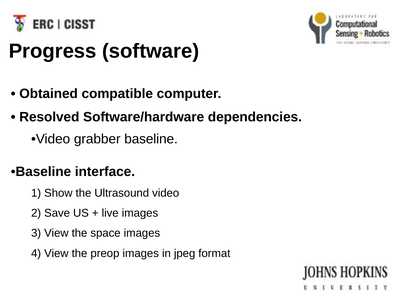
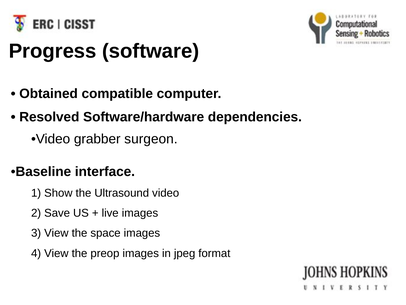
grabber baseline: baseline -> surgeon
